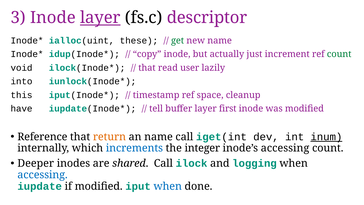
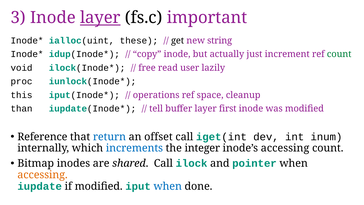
descriptor: descriptor -> important
get colour: green -> black
new name: name -> string
that at (147, 68): that -> free
into: into -> proc
timestamp: timestamp -> operations
have: have -> than
return colour: orange -> blue
an name: name -> offset
inum underline: present -> none
Deeper: Deeper -> Bitmap
logging: logging -> pointer
accessing at (43, 175) colour: blue -> orange
